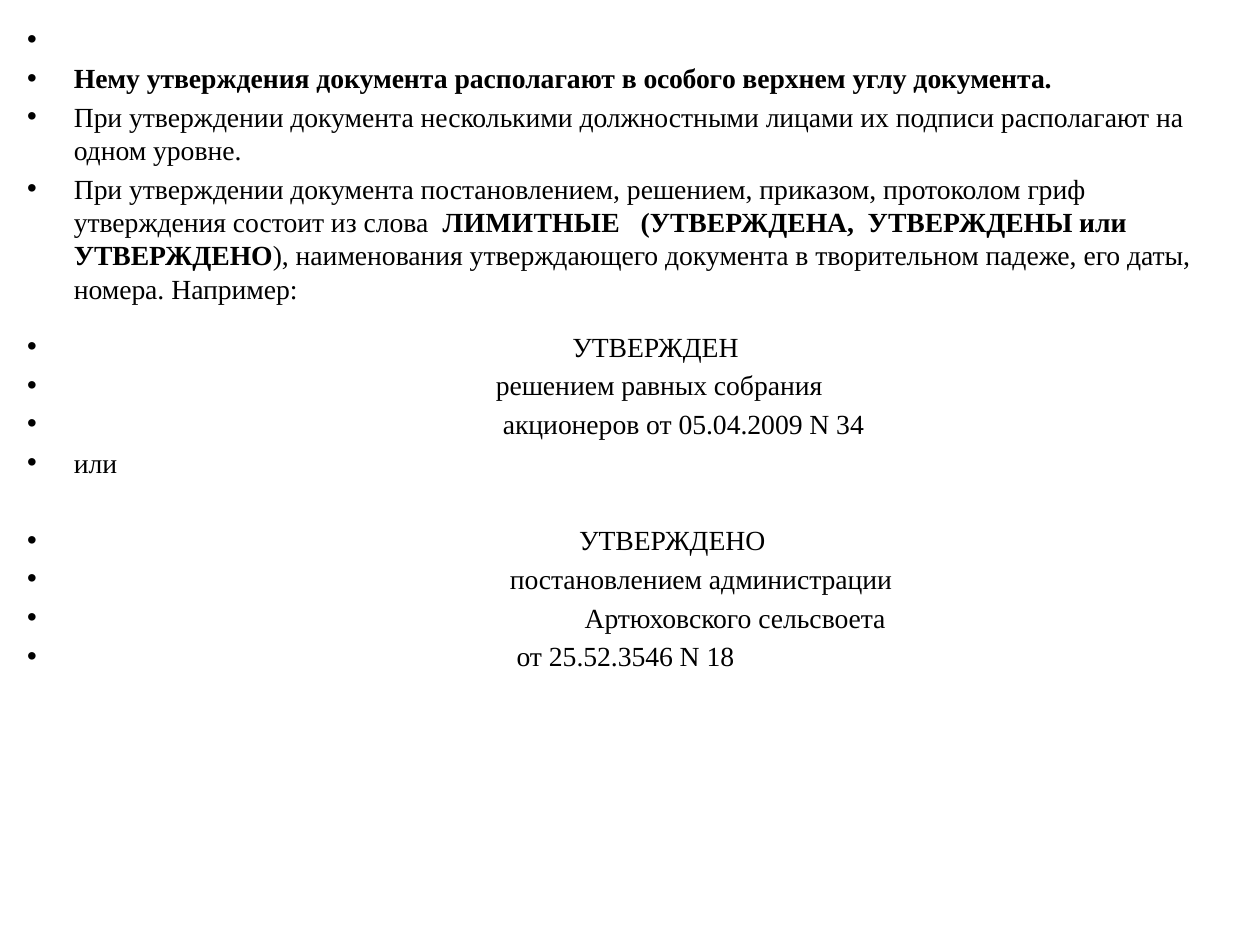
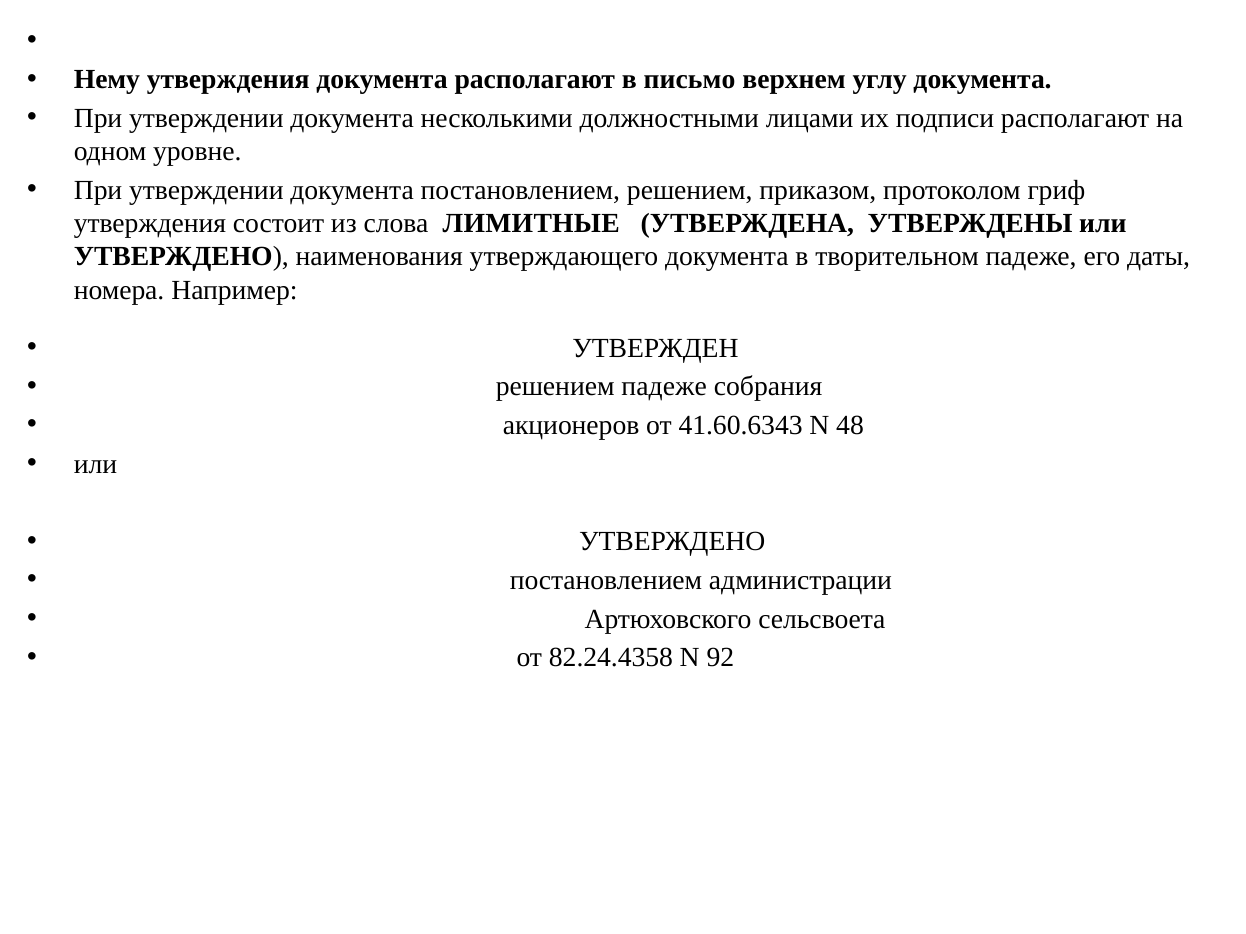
особого: особого -> письмо
решением равных: равных -> падеже
05.04.2009: 05.04.2009 -> 41.60.6343
34: 34 -> 48
25.52.3546: 25.52.3546 -> 82.24.4358
18: 18 -> 92
